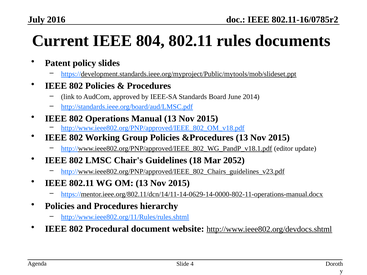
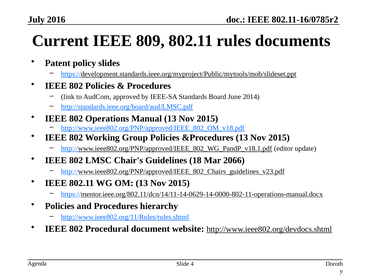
804: 804 -> 809
2052: 2052 -> 2066
